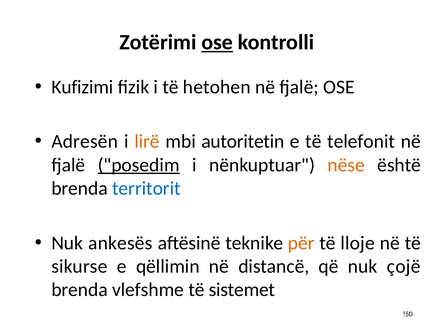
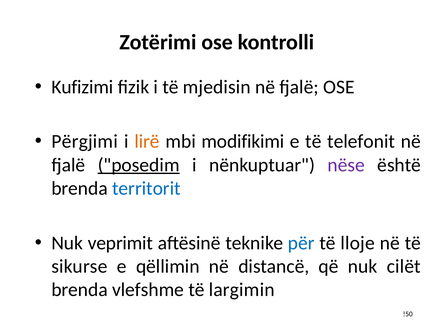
ose at (217, 42) underline: present -> none
hetohen: hetohen -> mjedisin
Adresën: Adresën -> Përgjimi
autoritetin: autoritetin -> modifikimi
nëse colour: orange -> purple
ankesës: ankesës -> veprimit
për colour: orange -> blue
çojë: çojë -> cilët
sistemet: sistemet -> largimin
